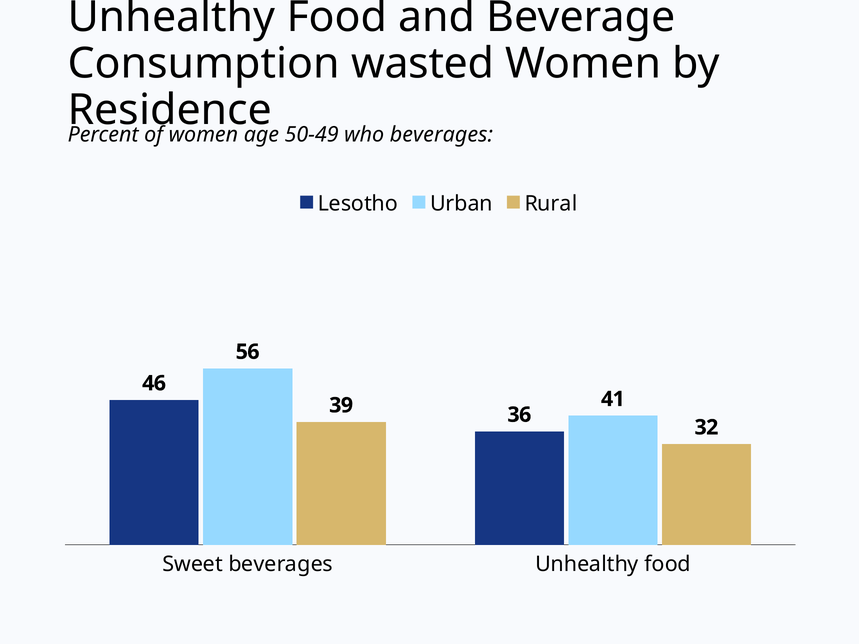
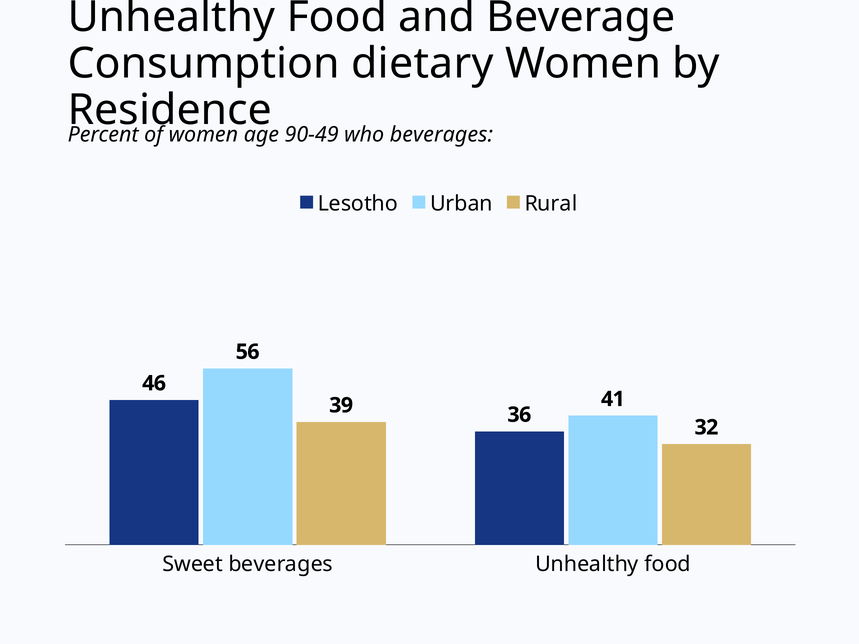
wasted: wasted -> dietary
50-49: 50-49 -> 90-49
